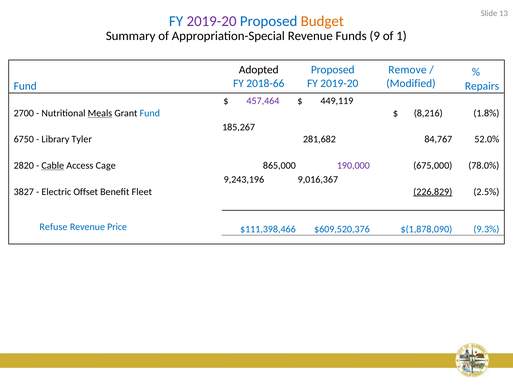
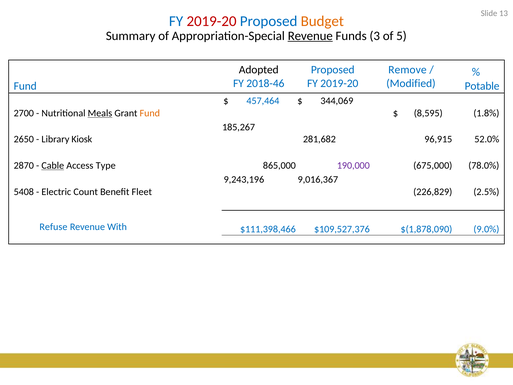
2019-20 at (212, 21) colour: purple -> red
Revenue at (310, 36) underline: none -> present
9: 9 -> 3
1: 1 -> 5
2018-66: 2018-66 -> 2018-46
Repairs: Repairs -> Potable
457,464 colour: purple -> blue
449,119: 449,119 -> 344,069
Fund at (150, 113) colour: blue -> orange
8,216: 8,216 -> 8,595
6750: 6750 -> 2650
Tyler: Tyler -> Kiosk
84,767: 84,767 -> 96,915
2820: 2820 -> 2870
Cage: Cage -> Type
3827: 3827 -> 5408
Offset: Offset -> Count
226,829 underline: present -> none
Price: Price -> With
$609,520,376: $609,520,376 -> $109,527,376
9.3%: 9.3% -> 9.0%
